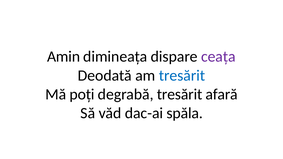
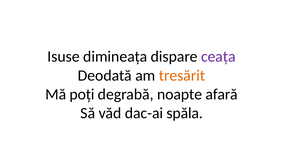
Amin: Amin -> Isuse
tresărit at (182, 76) colour: blue -> orange
degrabă tresărit: tresărit -> noapte
